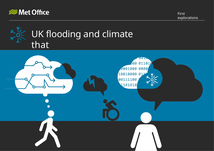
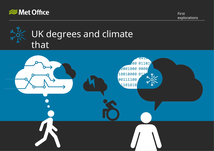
flooding: flooding -> degrees
